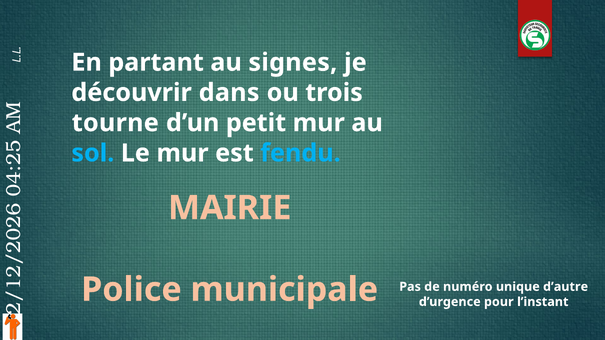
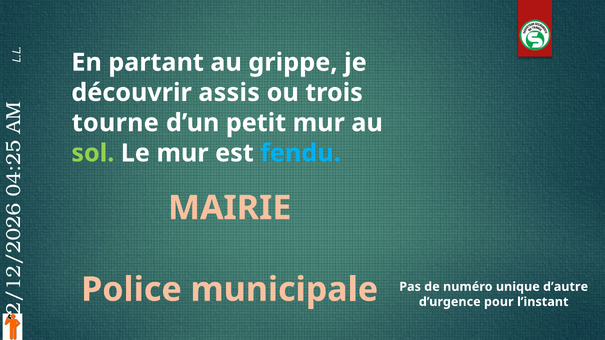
signes: signes -> grippe
dans: dans -> assis
sol colour: light blue -> light green
